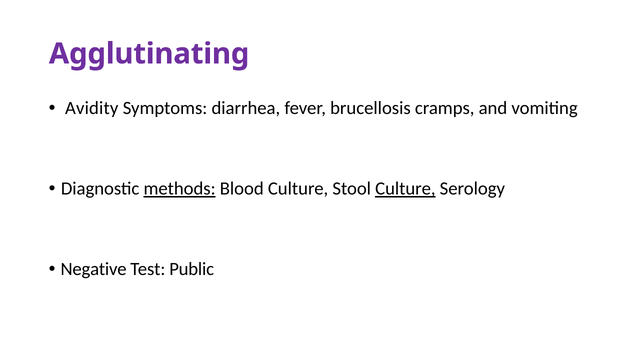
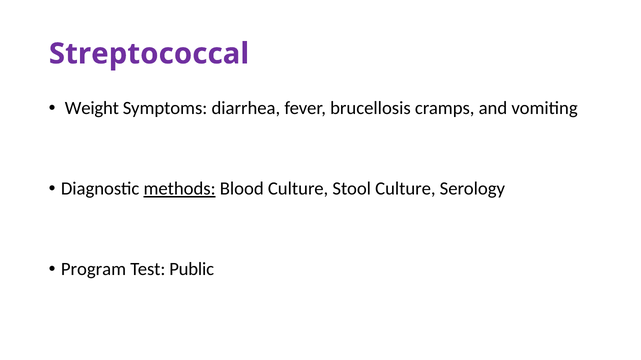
Agglutinating: Agglutinating -> Streptococcal
Avidity: Avidity -> Weight
Culture at (405, 189) underline: present -> none
Negative: Negative -> Program
